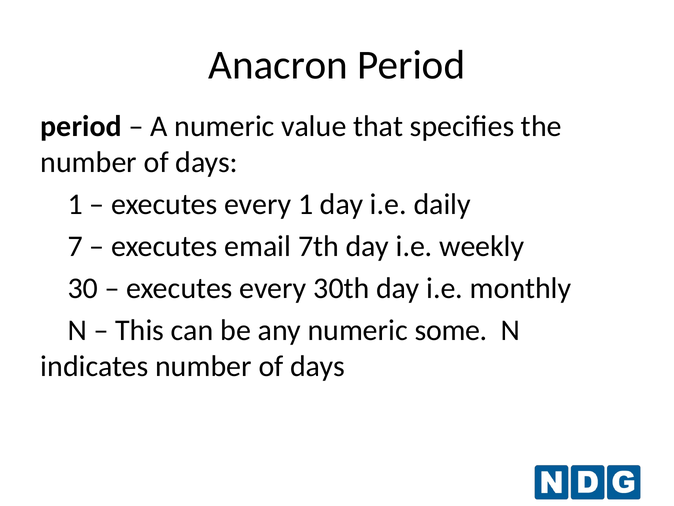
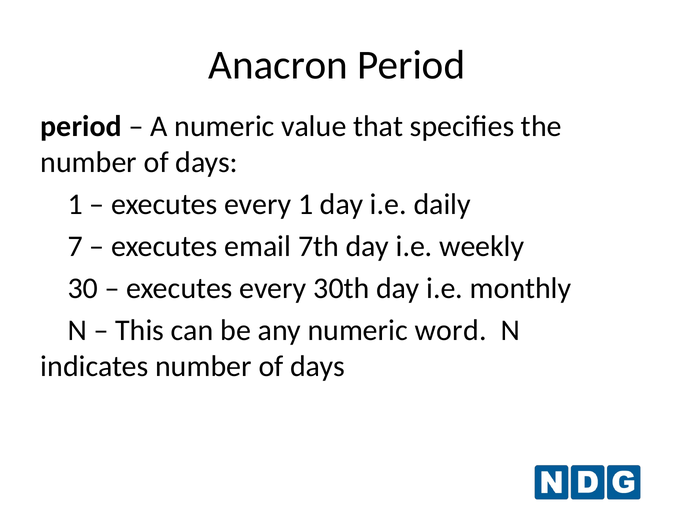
some: some -> word
